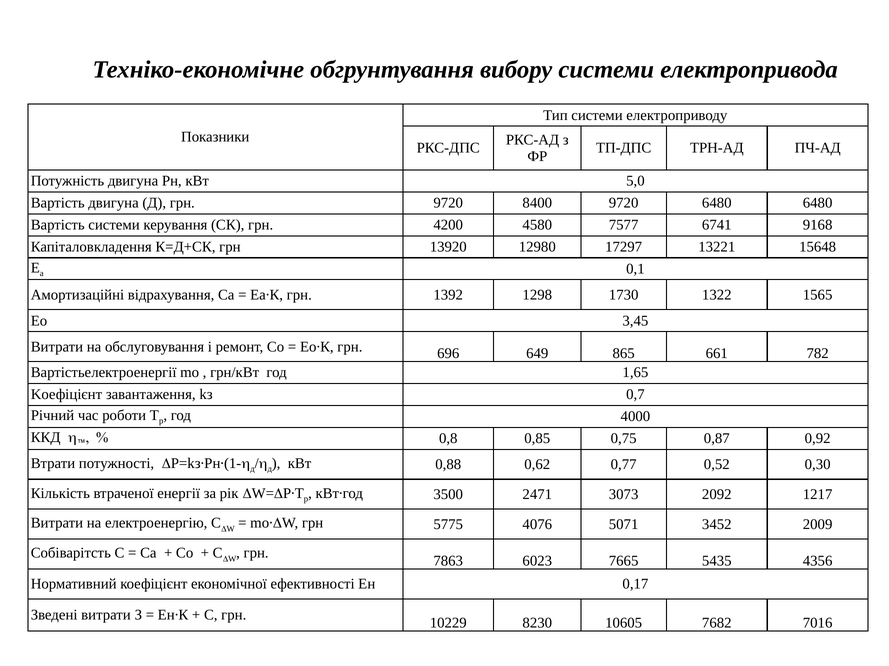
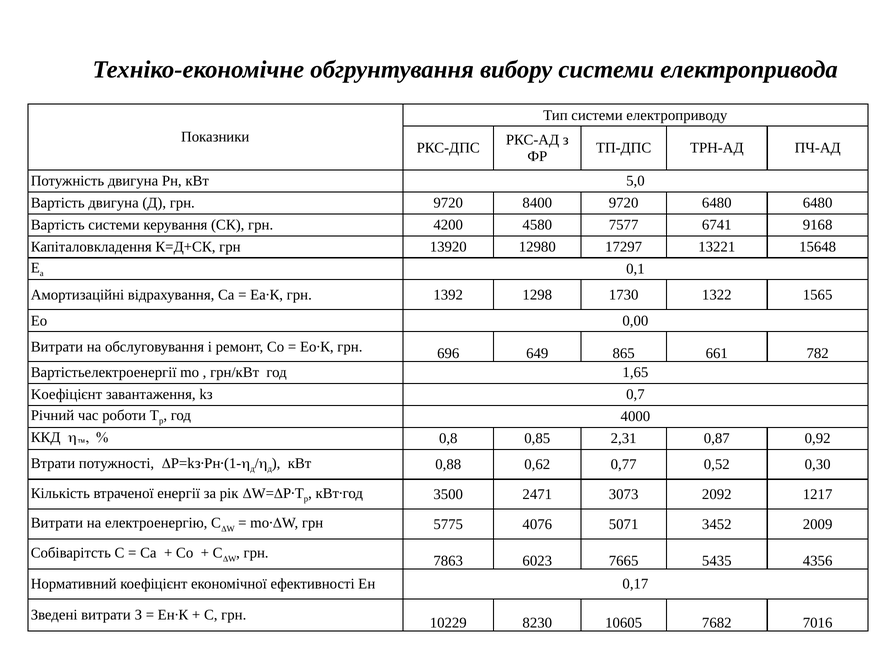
3,45: 3,45 -> 0,00
0,75: 0,75 -> 2,31
